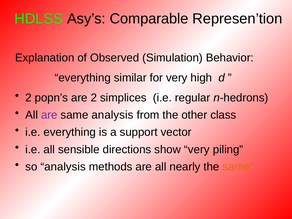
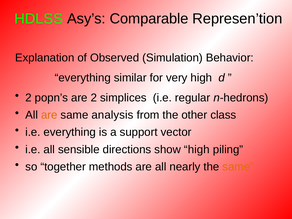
are at (49, 115) colour: purple -> orange
show very: very -> high
so analysis: analysis -> together
